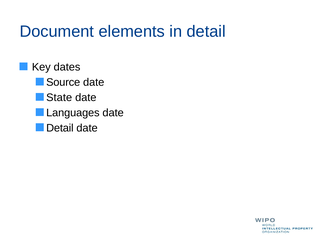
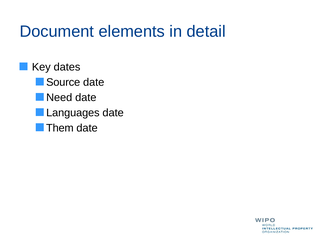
State: State -> Need
Detail at (60, 128): Detail -> Them
